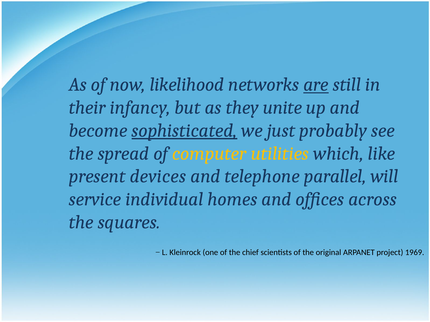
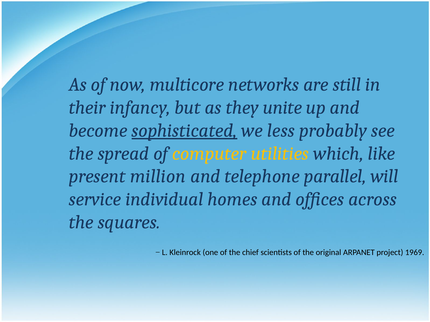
likelihood: likelihood -> multicore
are underline: present -> none
just: just -> less
devices: devices -> million
